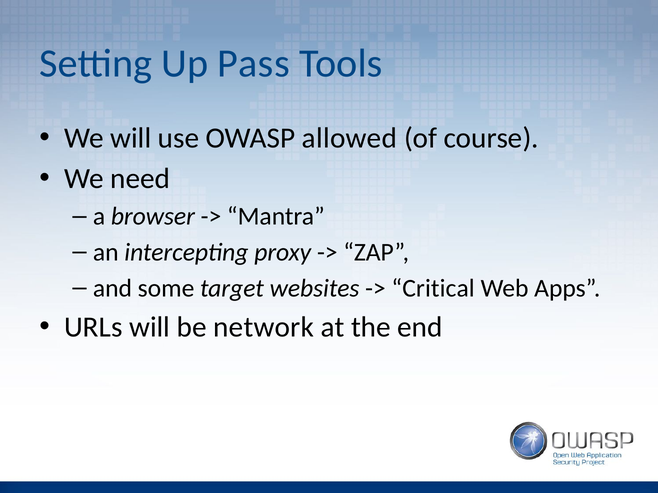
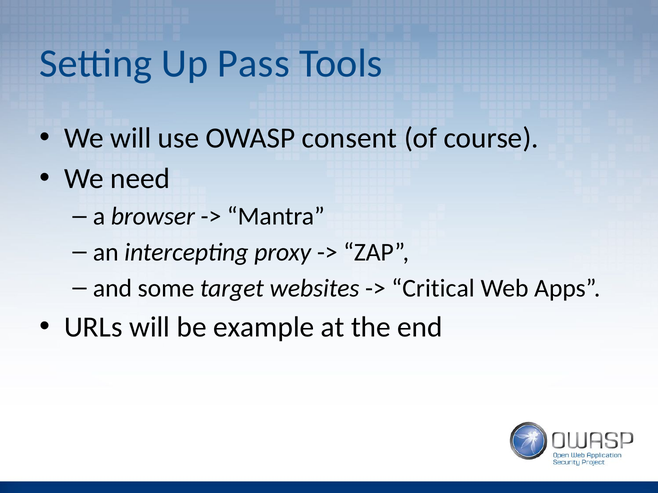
allowed: allowed -> consent
network: network -> example
